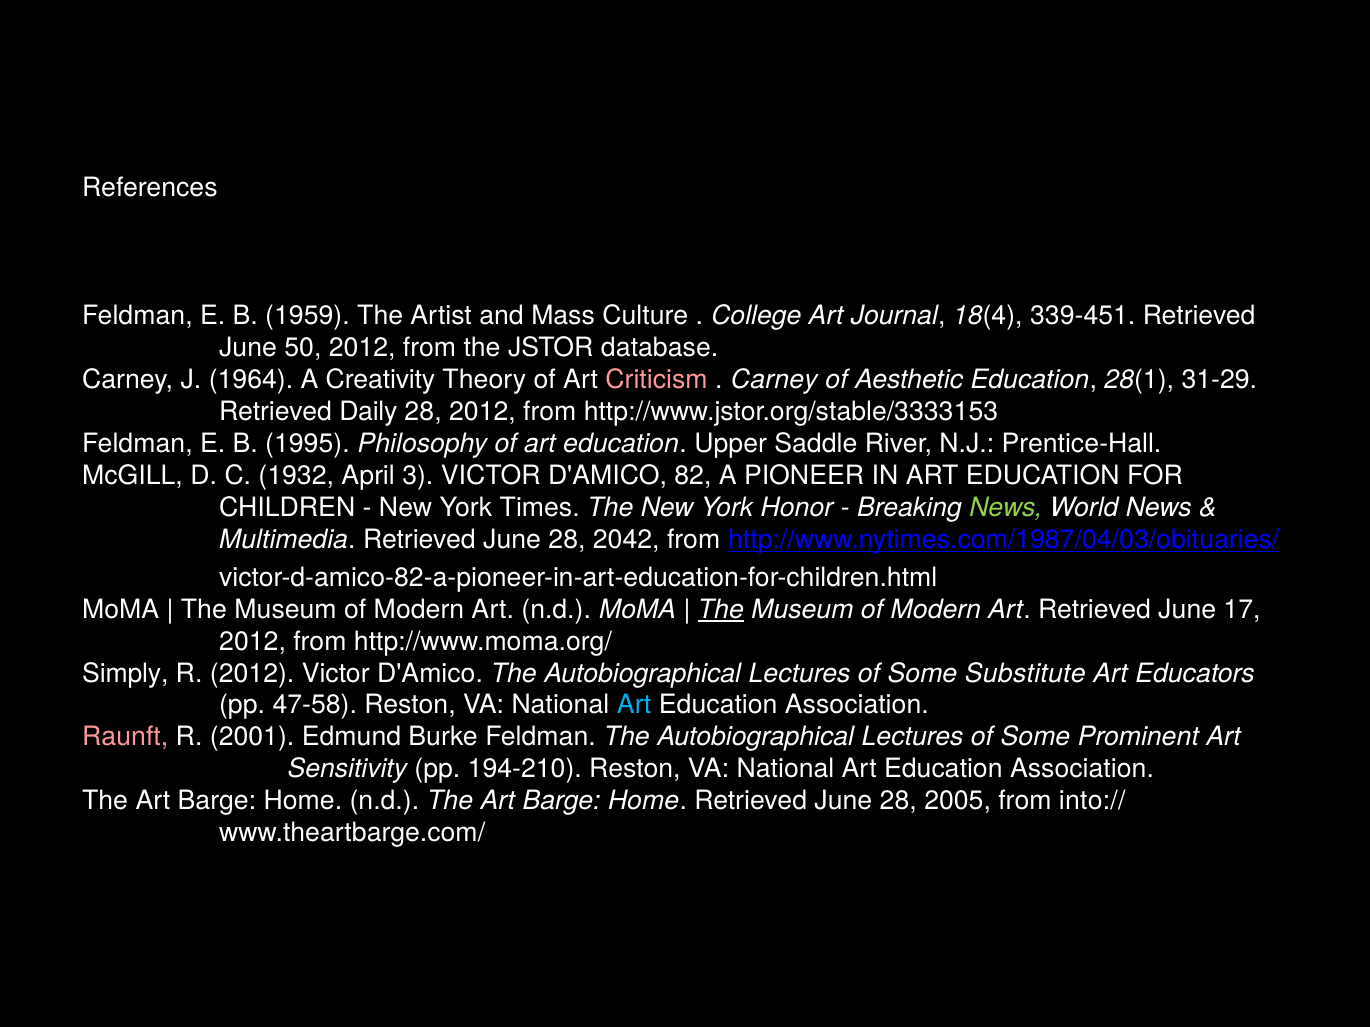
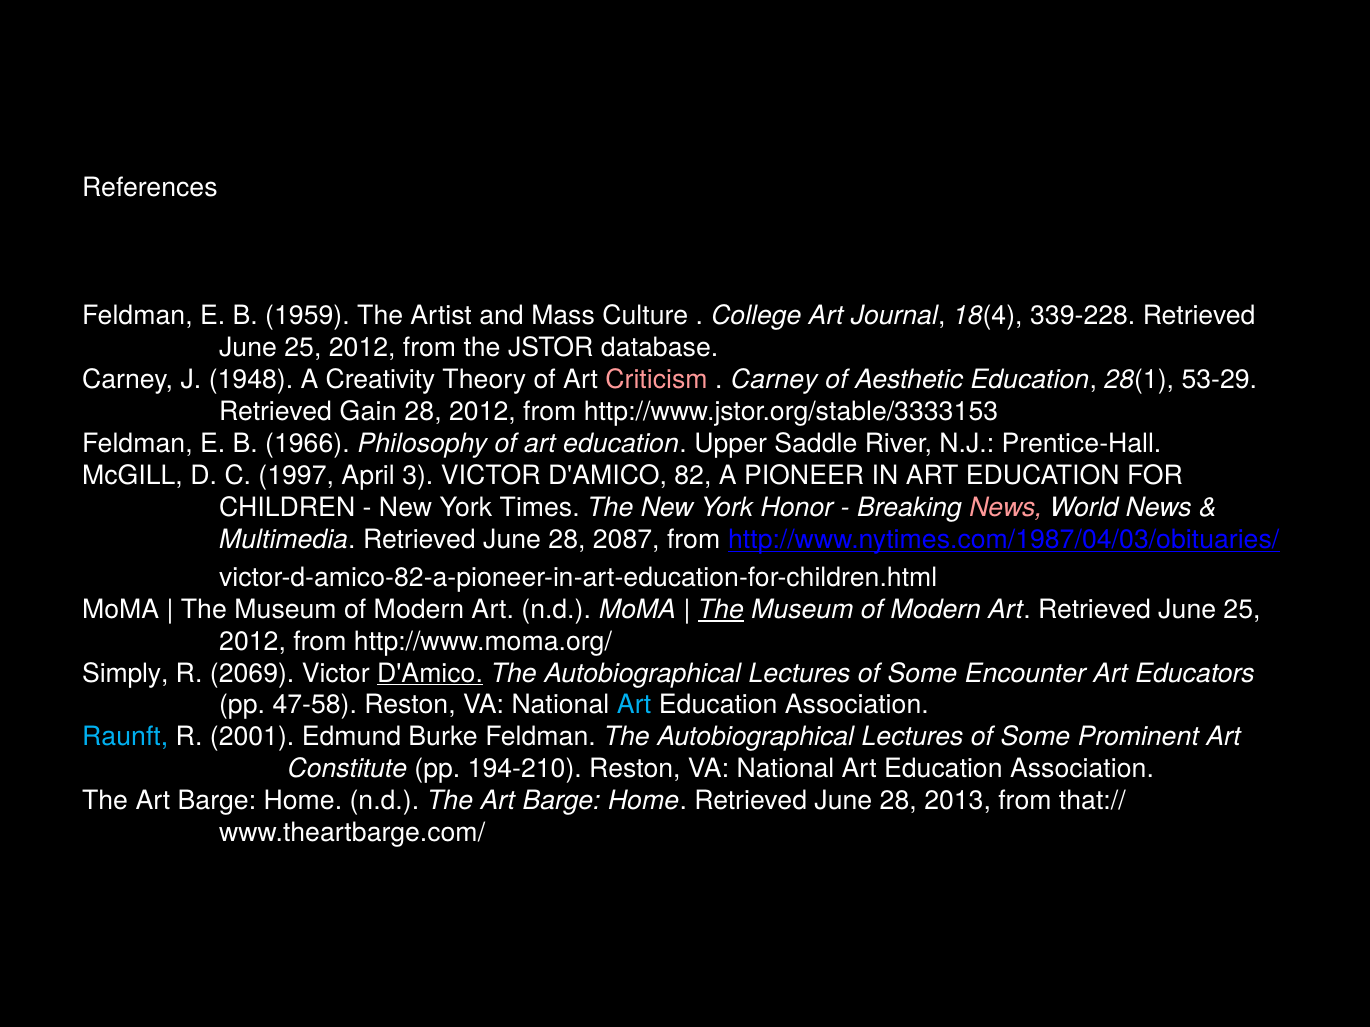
339-451: 339-451 -> 339-228
50 at (303, 348): 50 -> 25
1964: 1964 -> 1948
31-29: 31-29 -> 53-29
Daily: Daily -> Gain
1995: 1995 -> 1966
1932: 1932 -> 1997
News at (1006, 507) colour: light green -> pink
2042: 2042 -> 2087
Art Retrieved June 17: 17 -> 25
R 2012: 2012 -> 2069
D'Amico at (430, 674) underline: none -> present
Substitute: Substitute -> Encounter
Raunft colour: pink -> light blue
Sensitivity: Sensitivity -> Constitute
2005: 2005 -> 2013
into://: into:// -> that://
